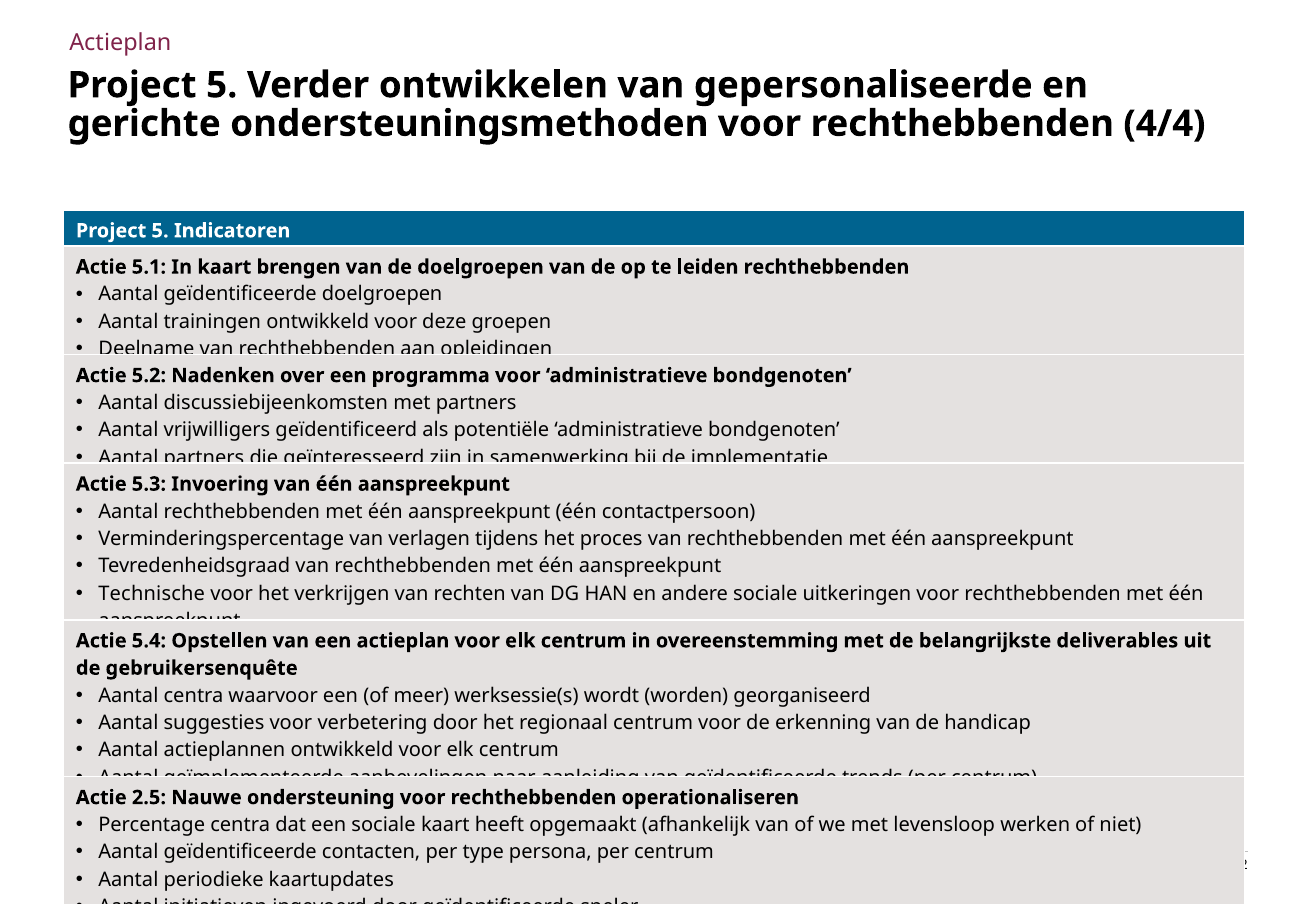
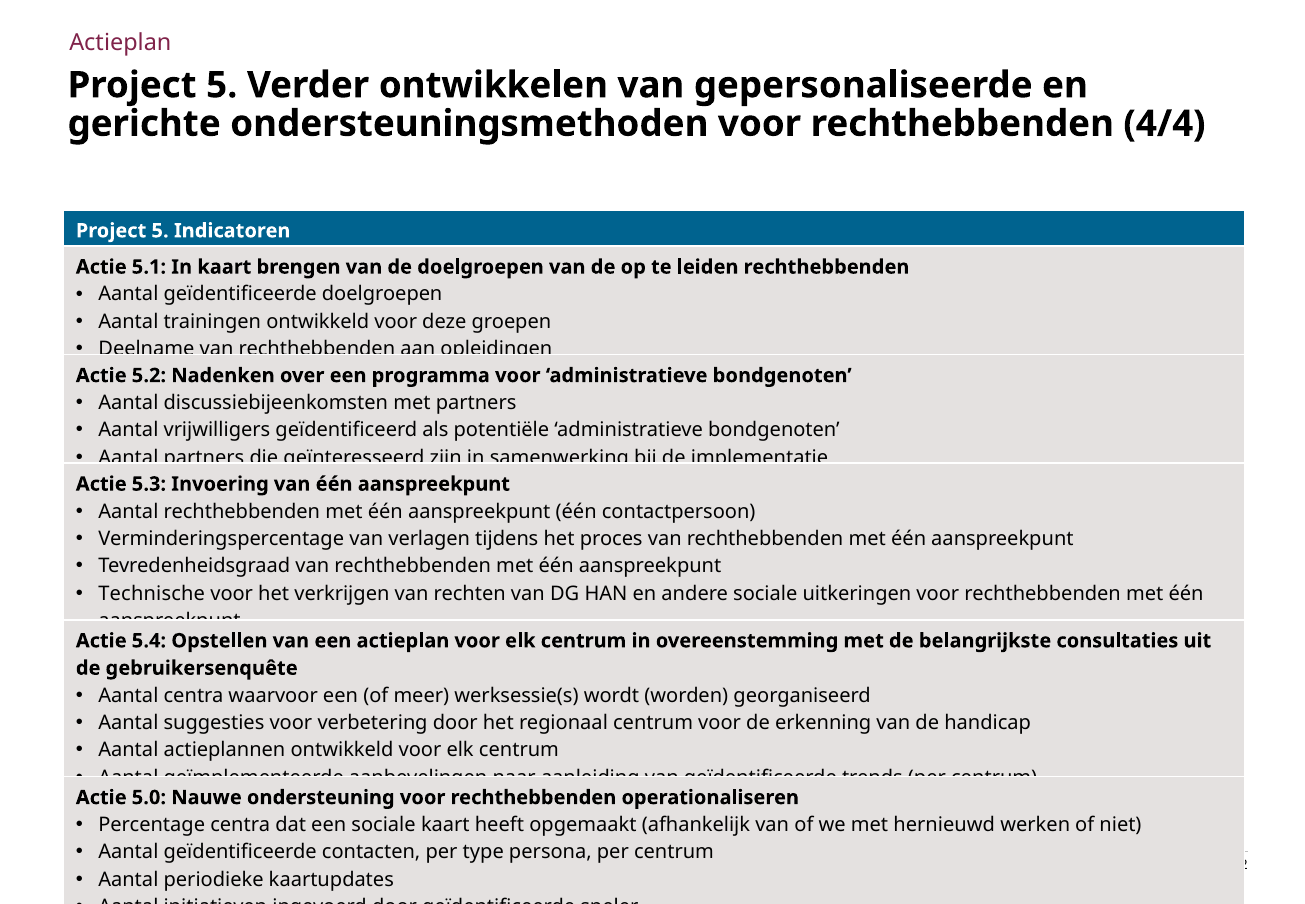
deliverables: deliverables -> consultaties
2.5: 2.5 -> 5.0
levensloop: levensloop -> hernieuwd
